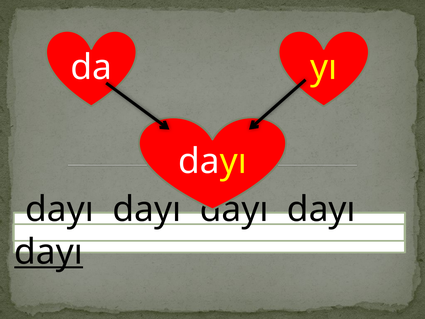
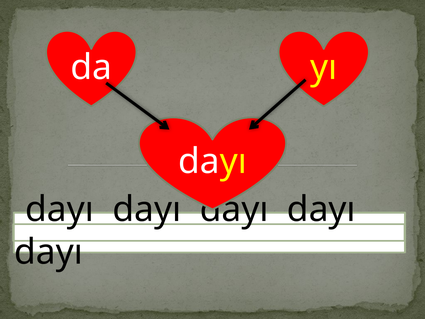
dayı at (49, 252) underline: present -> none
